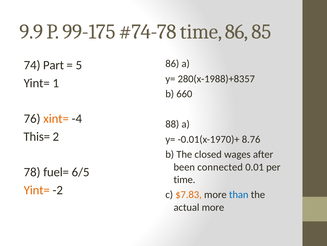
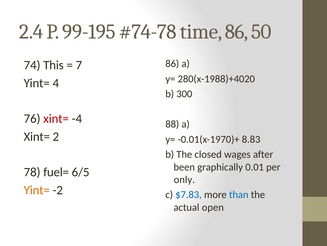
9.9: 9.9 -> 2.4
99-175: 99-175 -> 99-195
85: 85 -> 50
Part: Part -> This
5: 5 -> 7
280(x-1988)+8357: 280(x-1988)+8357 -> 280(x-1988)+4020
1: 1 -> 4
660: 660 -> 300
xint= at (56, 118) colour: orange -> red
This= at (37, 136): This= -> Xint=
8.76: 8.76 -> 8.83
connected: connected -> graphically
time at (184, 179): time -> only
$7.83 colour: orange -> blue
actual more: more -> open
